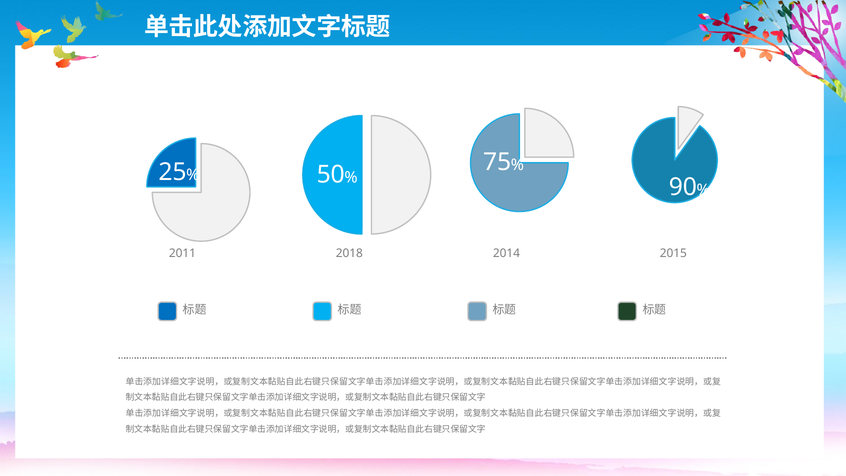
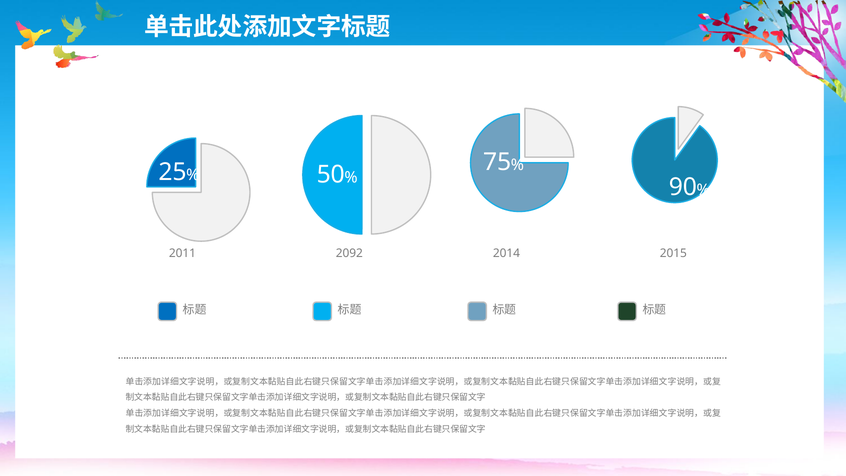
2018: 2018 -> 2092
